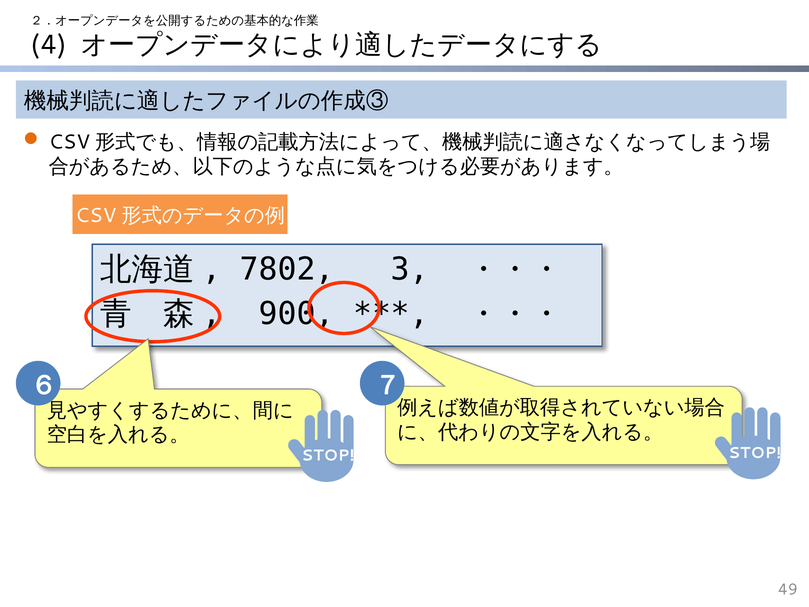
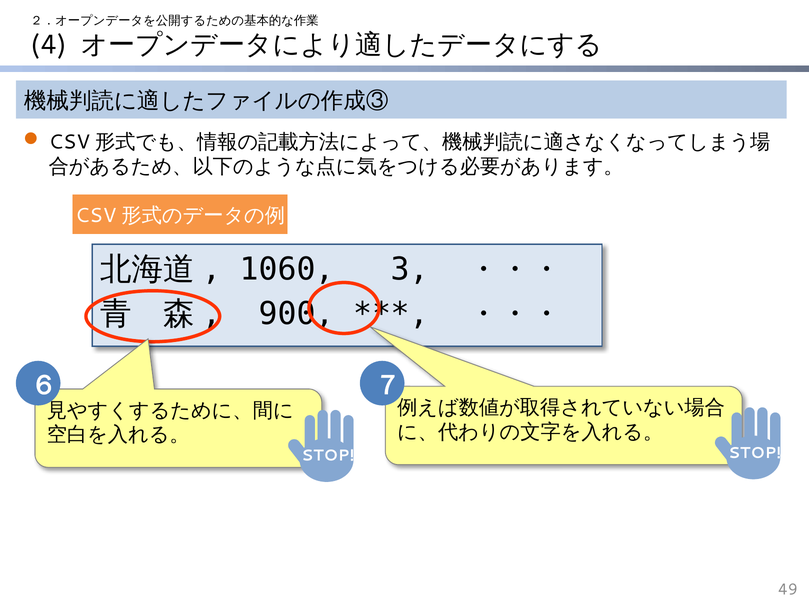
7802: 7802 -> 1060
